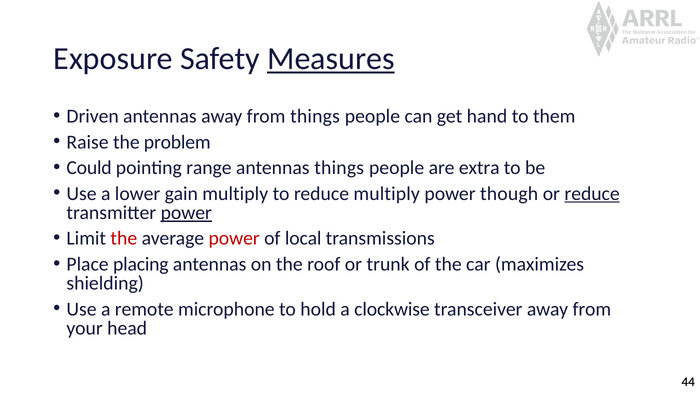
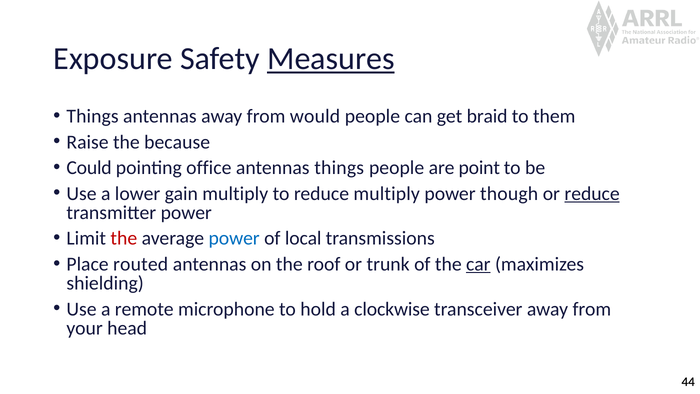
Driven at (93, 116): Driven -> Things
from things: things -> would
hand: hand -> braid
problem: problem -> because
range: range -> office
extra: extra -> point
power at (186, 213) underline: present -> none
power at (234, 238) colour: red -> blue
placing: placing -> routed
car underline: none -> present
